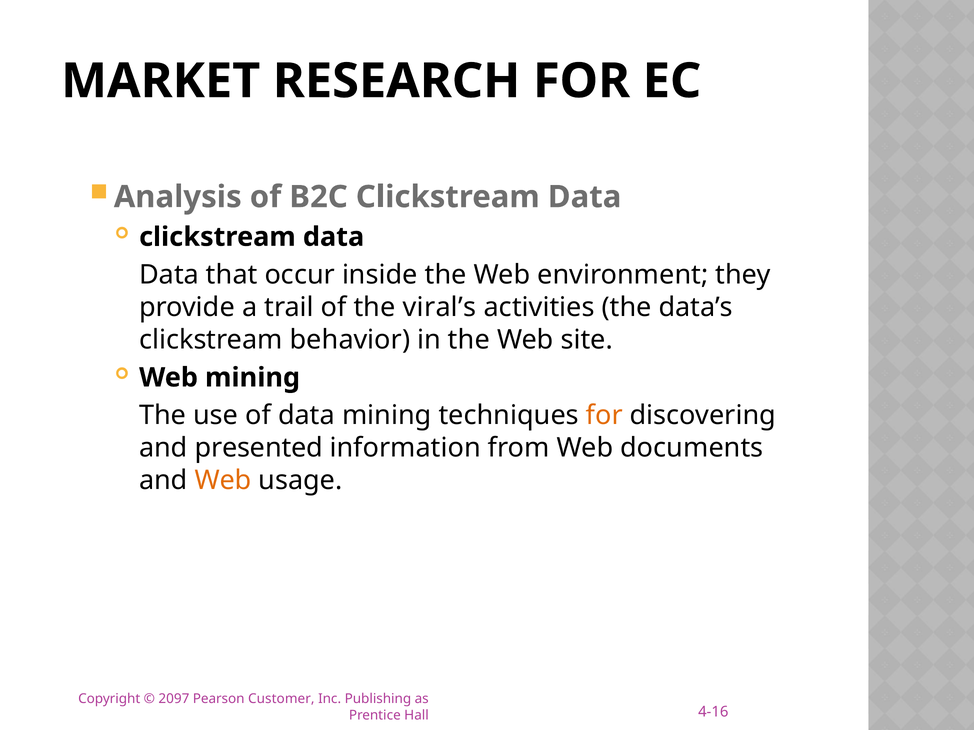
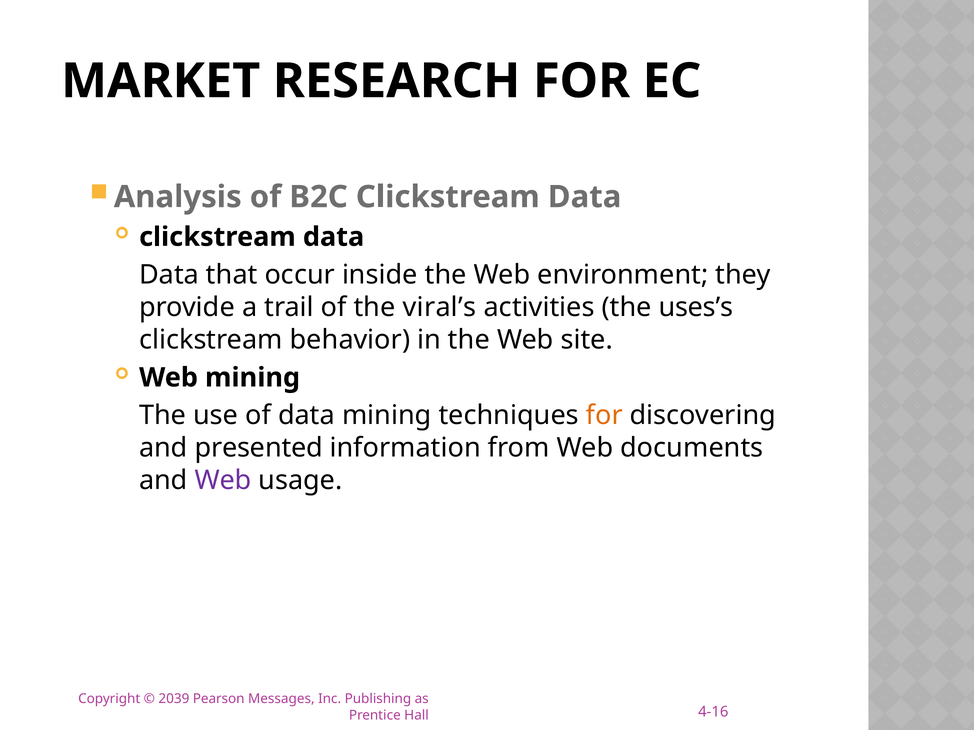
data’s: data’s -> uses’s
Web at (223, 481) colour: orange -> purple
2097: 2097 -> 2039
Customer: Customer -> Messages
